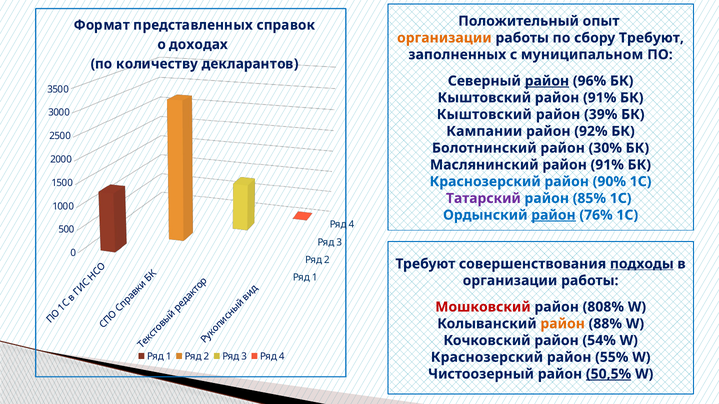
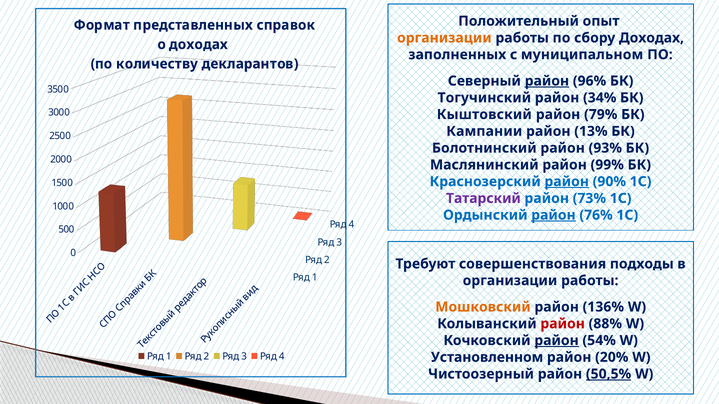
сбору Требуют: Требуют -> Доходах
Кыштовский at (484, 98): Кыштовский -> Тогучинский
91% at (600, 98): 91% -> 34%
39%: 39% -> 79%
92%: 92% -> 13%
30%: 30% -> 93%
Маслянинский район 91%: 91% -> 99%
район at (567, 182) underline: none -> present
85%: 85% -> 73%
подходы underline: present -> none
Мошковский colour: red -> orange
808%: 808% -> 136%
район at (563, 324) colour: orange -> red
район at (557, 341) underline: none -> present
Краснозерский at (487, 358): Краснозерский -> Установленном
55%: 55% -> 20%
